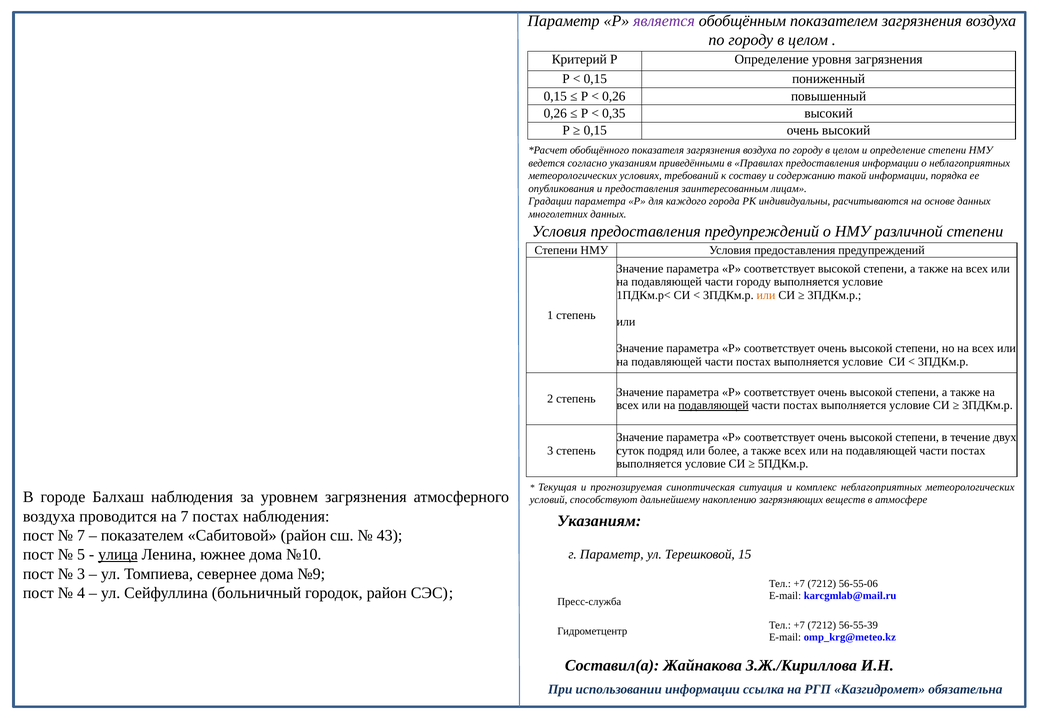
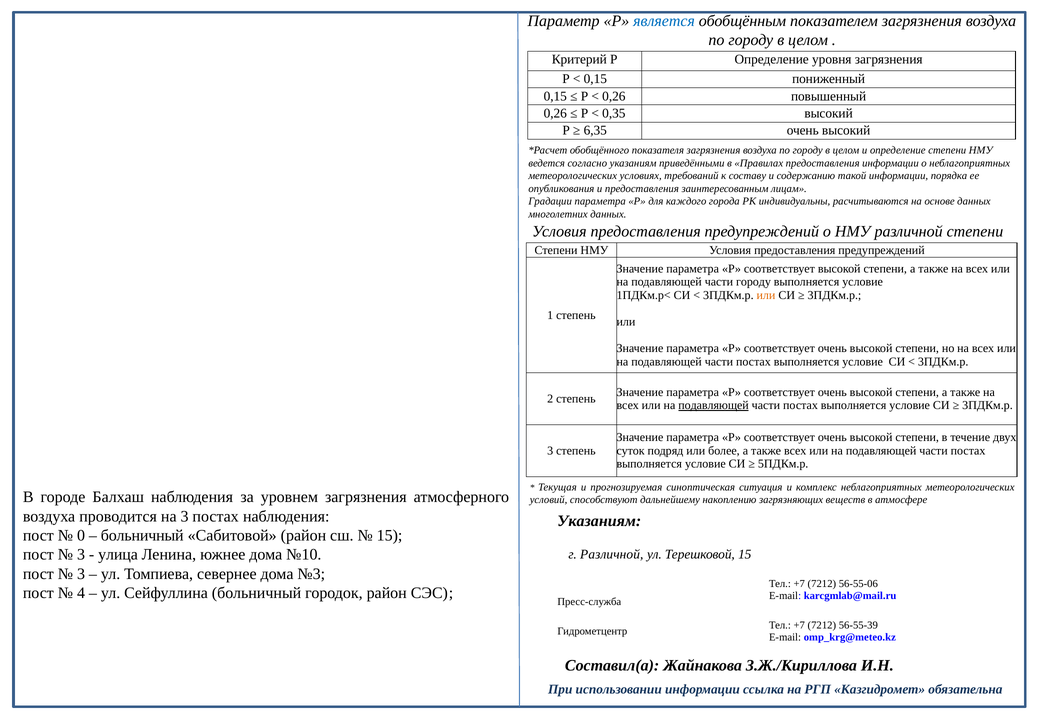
является colour: purple -> blue
0,15 at (595, 131): 0,15 -> 6,35
на 7: 7 -> 3
7 at (81, 536): 7 -> 0
показателем at (142, 536): показателем -> больничный
43 at (390, 536): 43 -> 15
5 at (81, 555): 5 -> 3
улица underline: present -> none
г Параметр: Параметр -> Различной
№9: №9 -> №3
